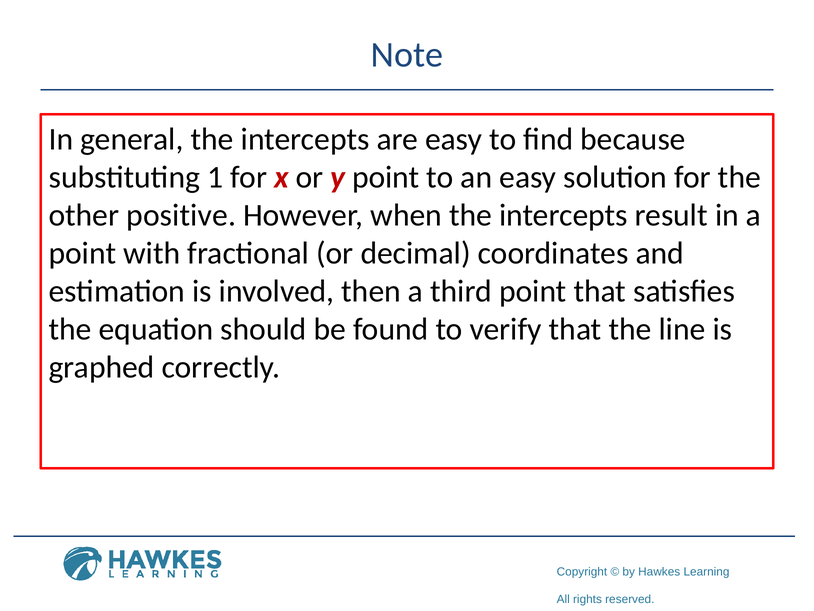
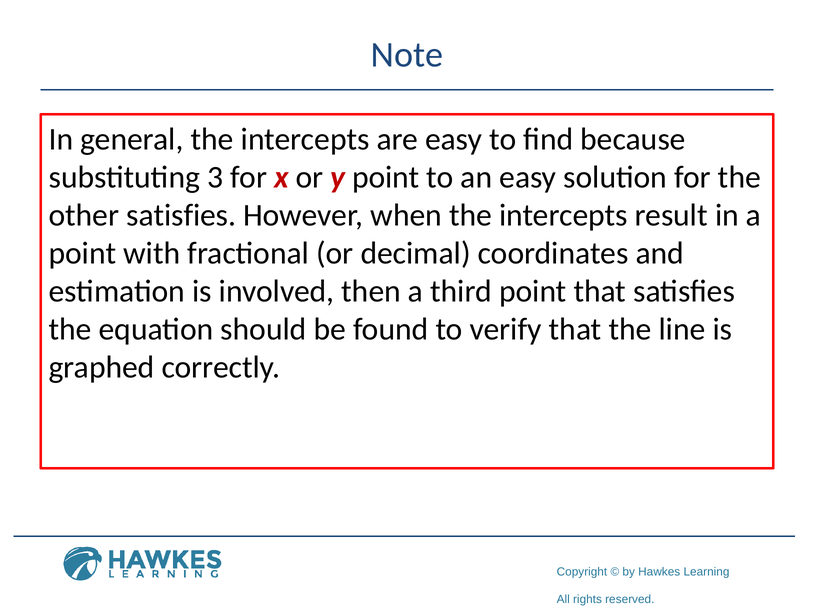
1: 1 -> 3
other positive: positive -> satisfies
